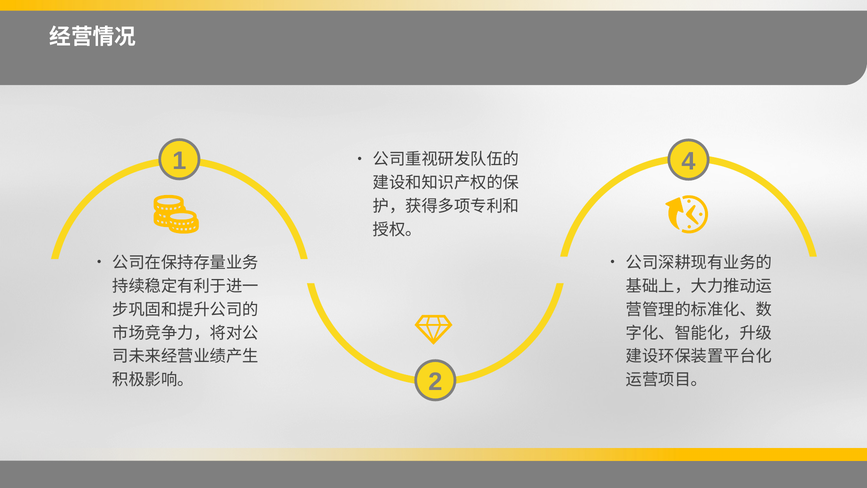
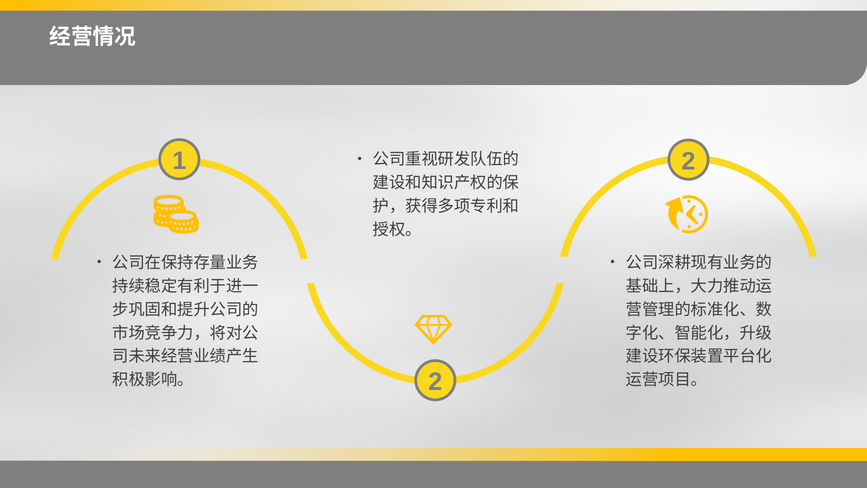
1 4: 4 -> 2
